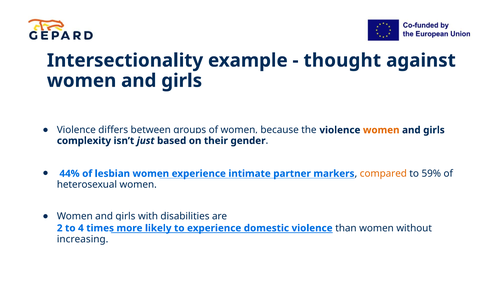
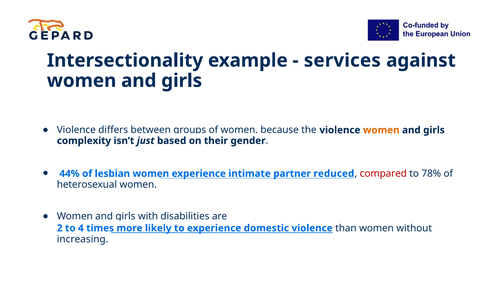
thought: thought -> services
markers: markers -> reduced
compared colour: orange -> red
59%: 59% -> 78%
